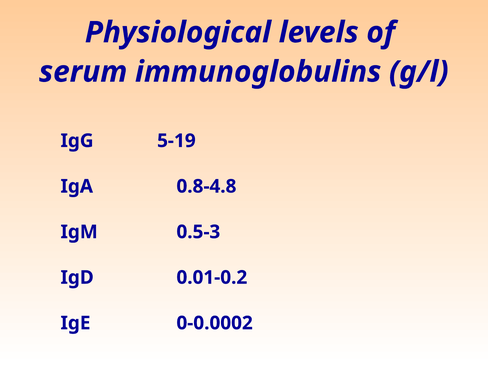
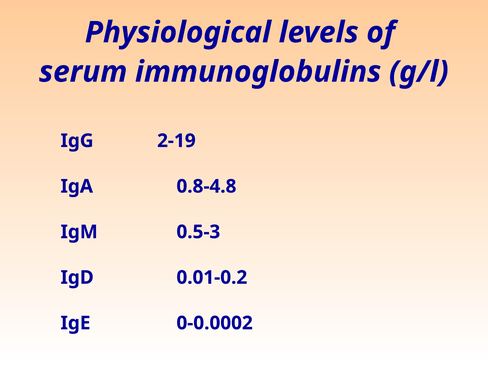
5-19: 5-19 -> 2-19
